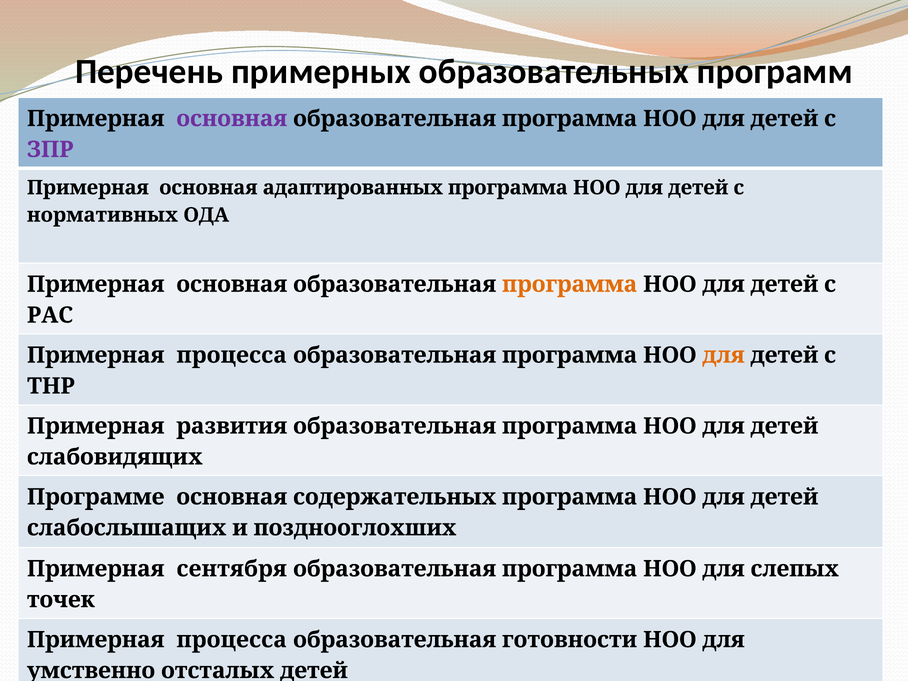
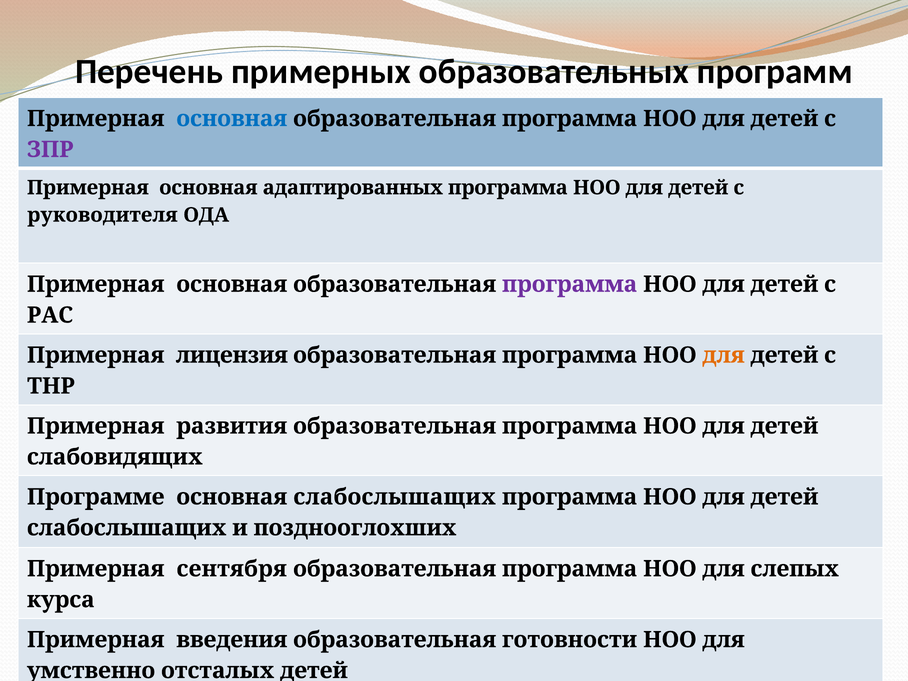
основная at (232, 119) colour: purple -> blue
нормативных: нормативных -> руководителя
программа at (570, 284) colour: orange -> purple
процесса at (232, 355): процесса -> лицензия
основная содержательных: содержательных -> слабослышащих
точек: точек -> курса
процесса at (232, 640): процесса -> введения
